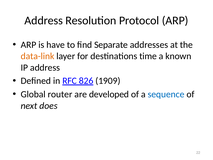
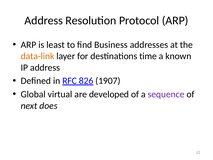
have: have -> least
Separate: Separate -> Business
1909: 1909 -> 1907
router: router -> virtual
sequence colour: blue -> purple
